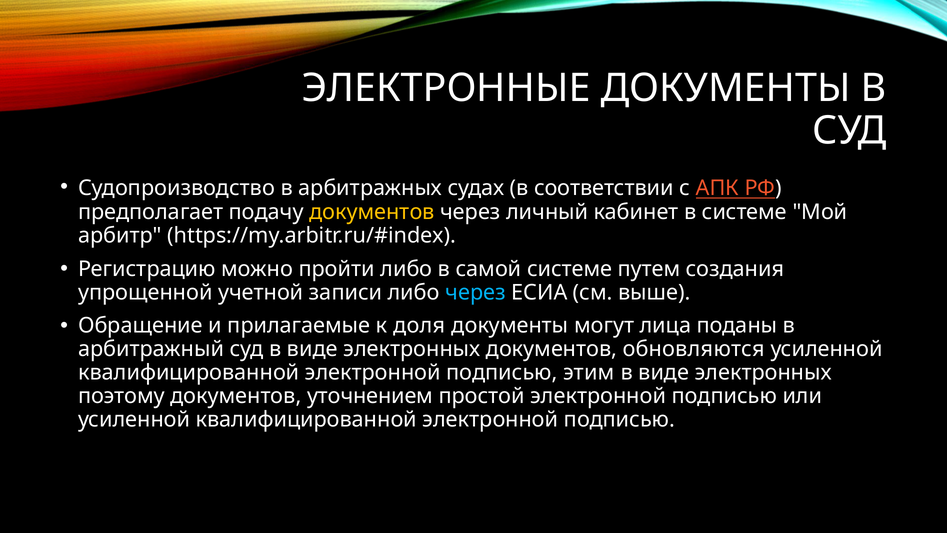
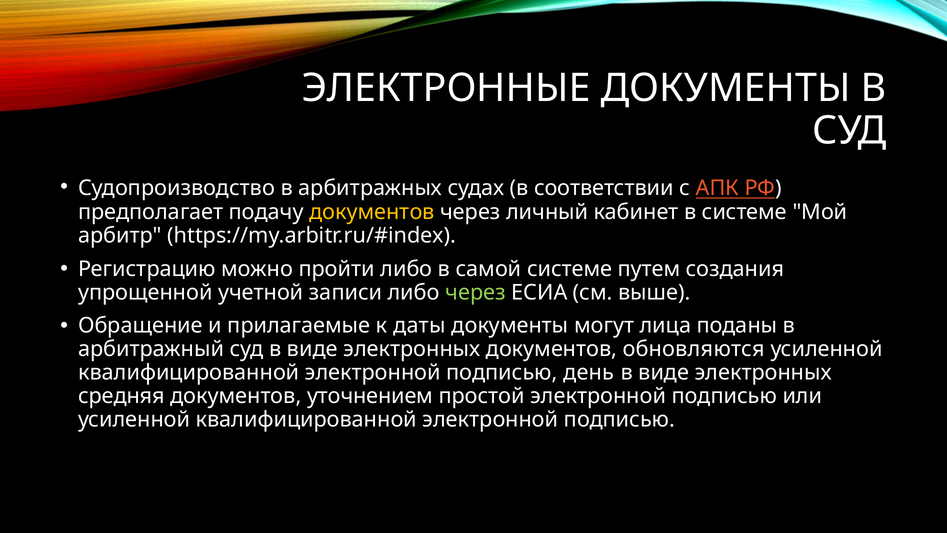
через at (476, 292) colour: light blue -> light green
доля: доля -> даты
этим: этим -> день
поэтому: поэтому -> средняя
